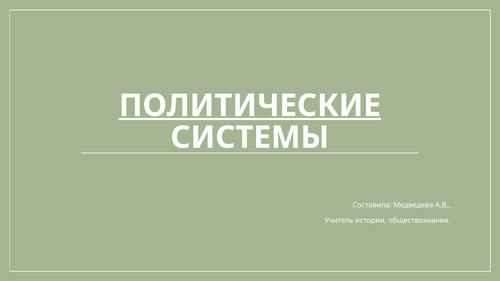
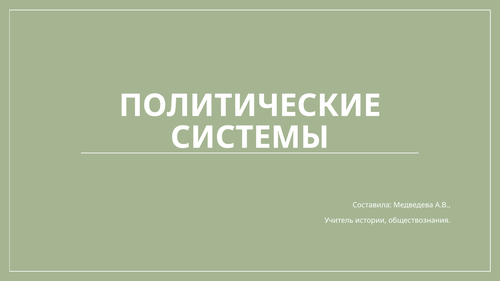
ПОЛИТИЧЕСКИЕ underline: present -> none
